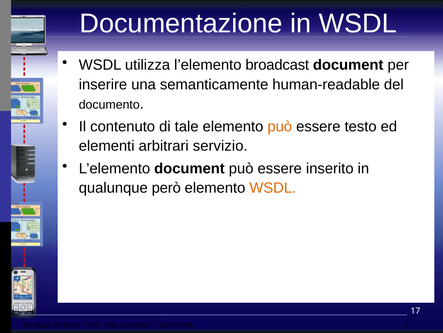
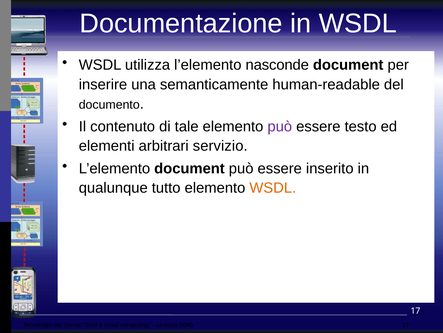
broadcast: broadcast -> nasconde
può at (280, 126) colour: orange -> purple
però: però -> tutto
